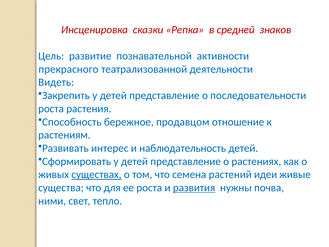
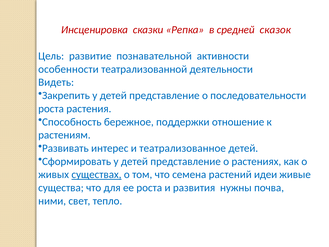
знаков: знаков -> сказок
прекрасного: прекрасного -> особенности
продавцом: продавцом -> поддержки
наблюдательность: наблюдательность -> театрализованное
развития underline: present -> none
